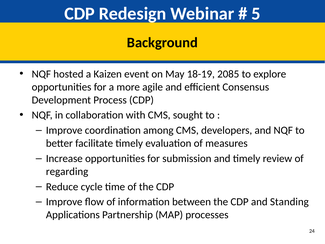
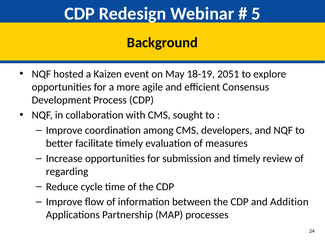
2085: 2085 -> 2051
Standing: Standing -> Addition
